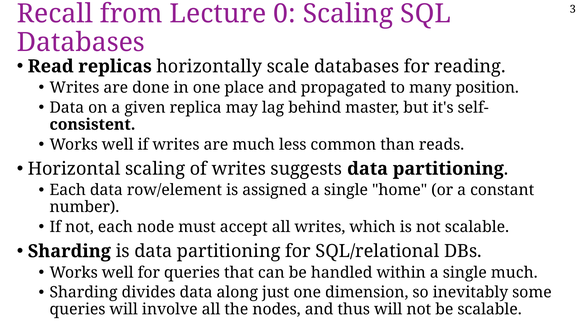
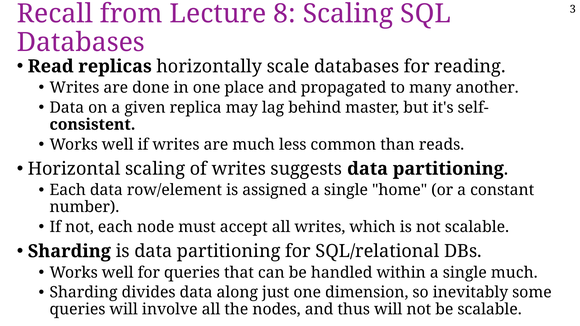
0: 0 -> 8
position: position -> another
